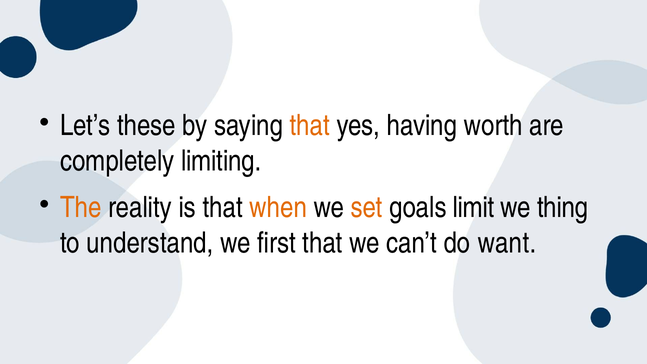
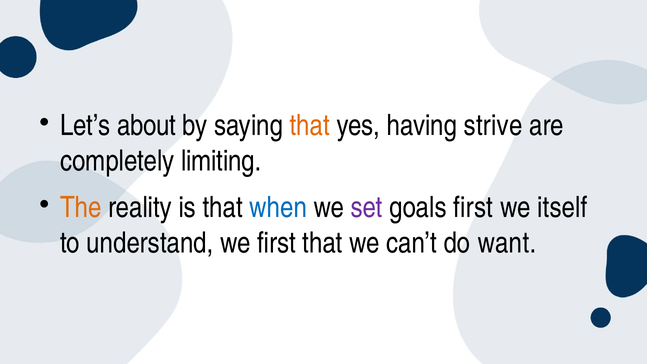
these: these -> about
worth: worth -> strive
when colour: orange -> blue
set colour: orange -> purple
goals limit: limit -> first
thing: thing -> itself
